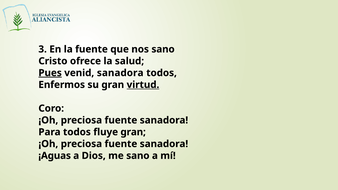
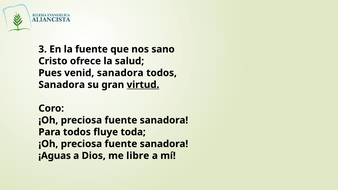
Pues underline: present -> none
Enfermos at (62, 85): Enfermos -> Sanadora
fluye gran: gran -> toda
me sano: sano -> libre
